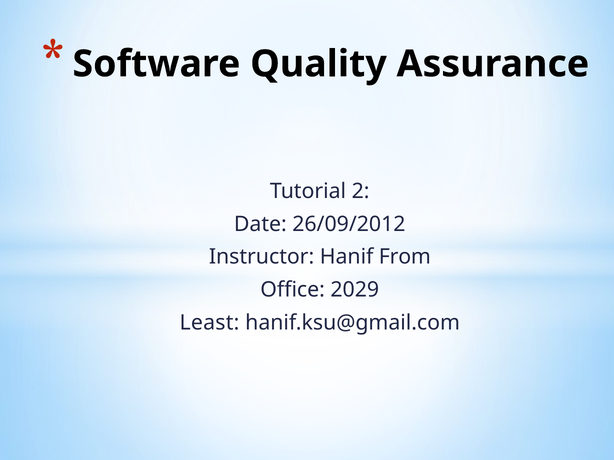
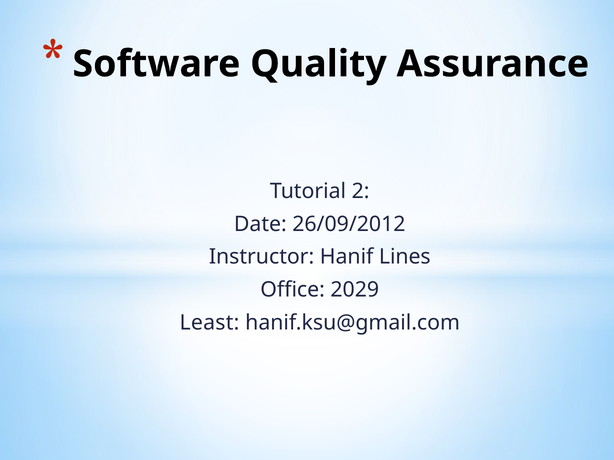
From: From -> Lines
